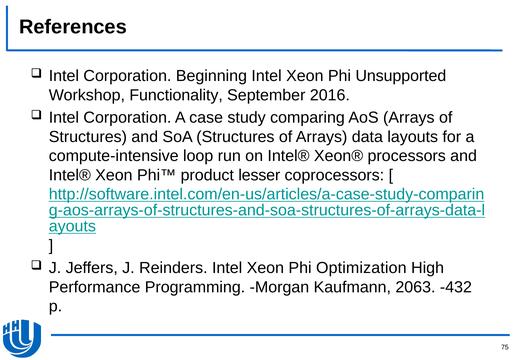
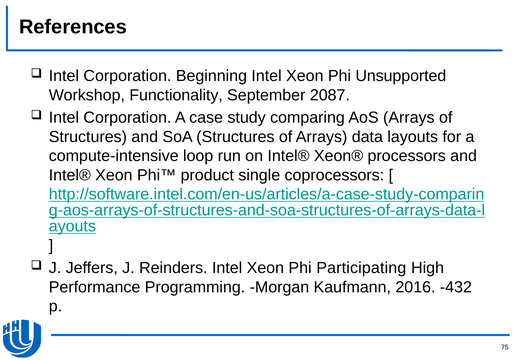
2016: 2016 -> 2087
lesser: lesser -> single
Optimization: Optimization -> Participating
2063: 2063 -> 2016
